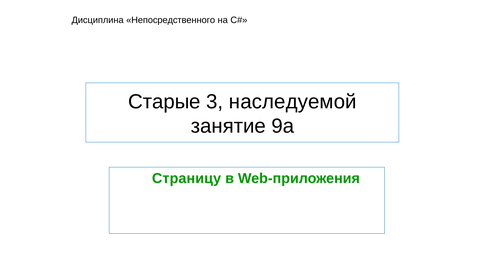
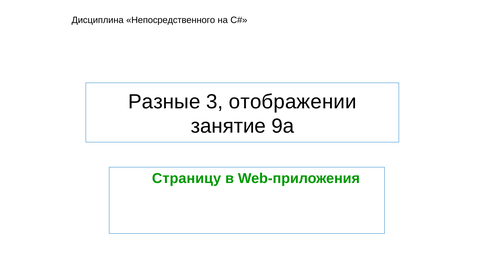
Старые: Старые -> Разные
наследуемой: наследуемой -> отображении
